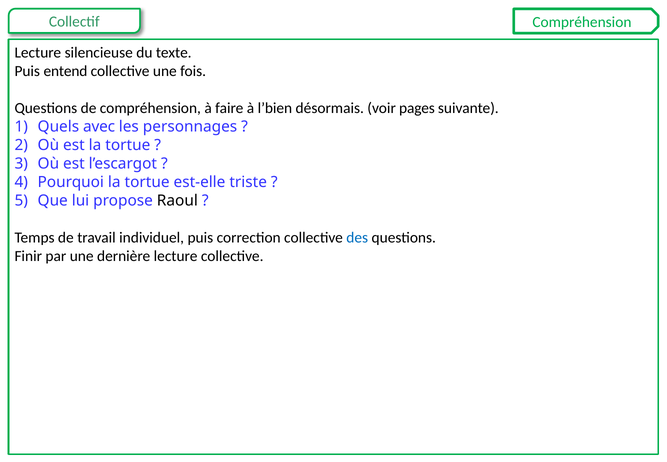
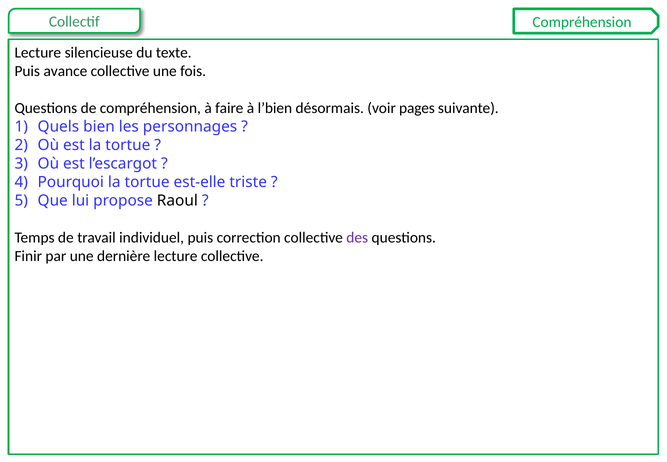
entend: entend -> avance
avec: avec -> bien
des colour: blue -> purple
